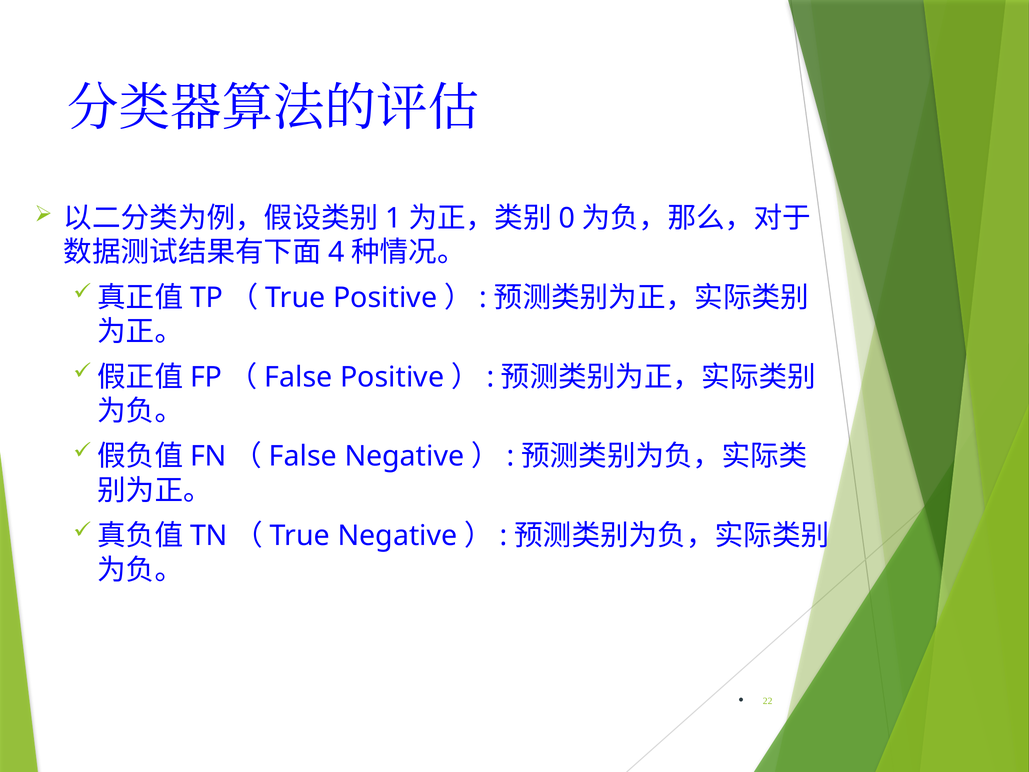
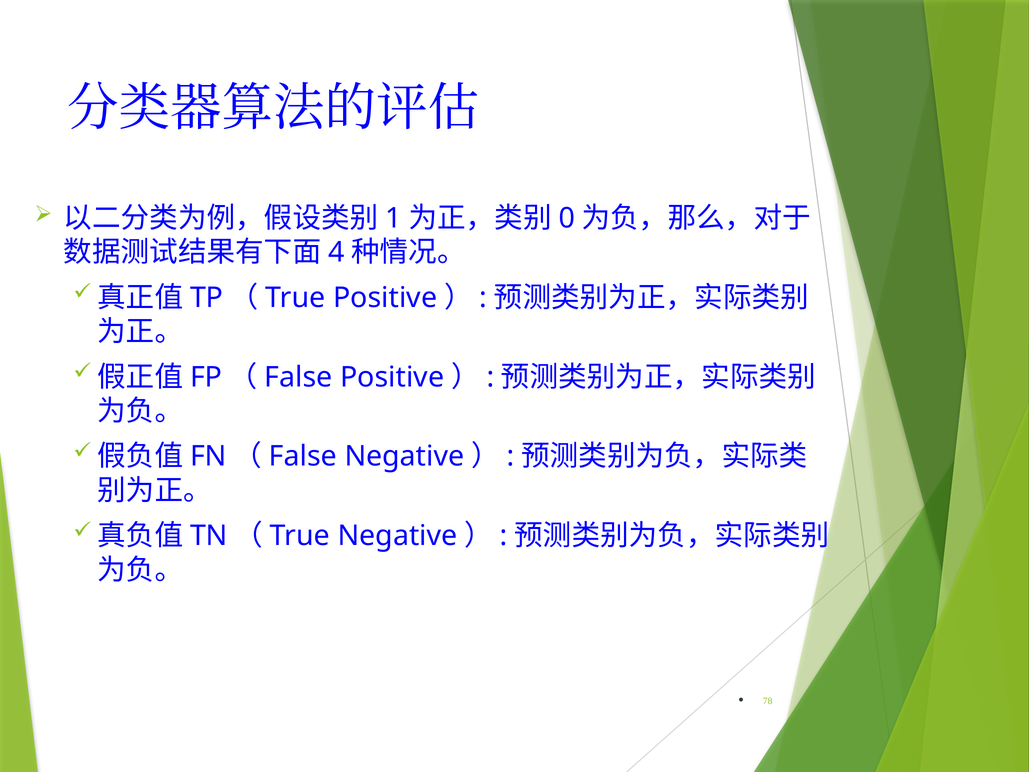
22: 22 -> 78
